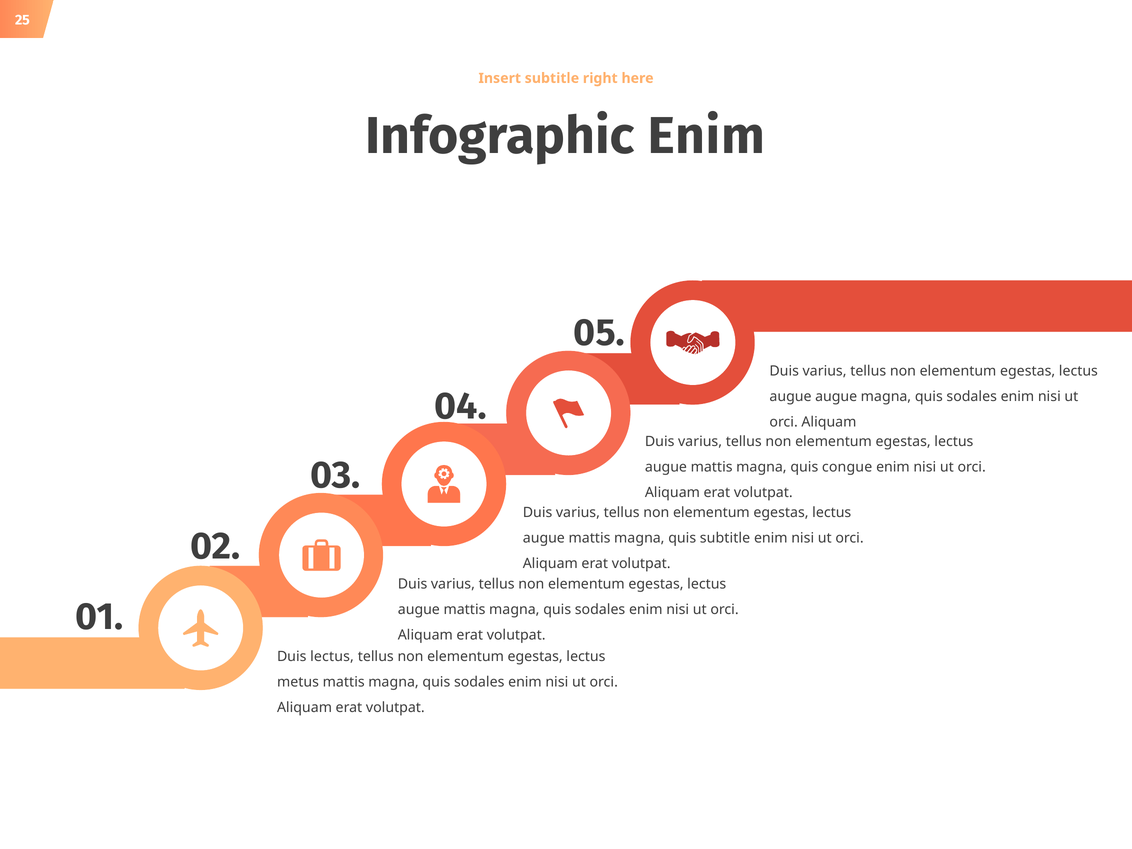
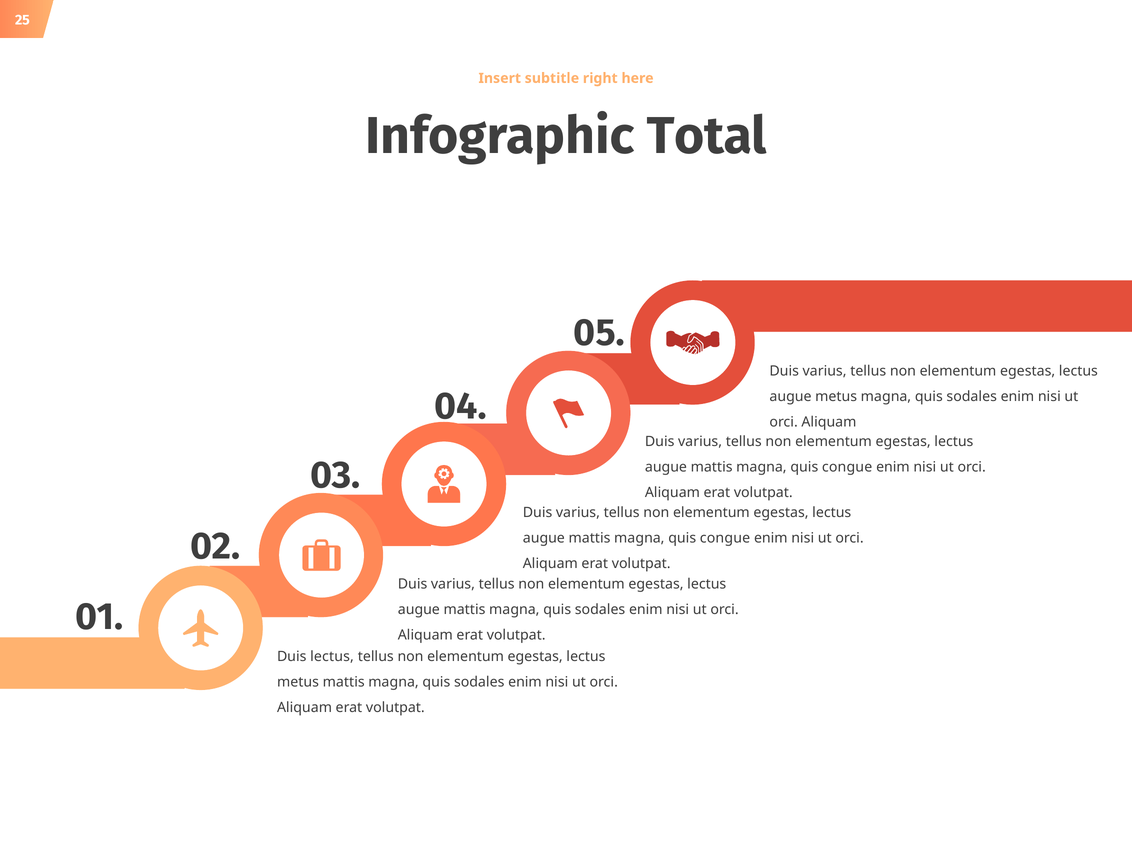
Infographic Enim: Enim -> Total
augue augue: augue -> metus
subtitle at (725, 538): subtitle -> congue
